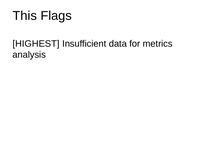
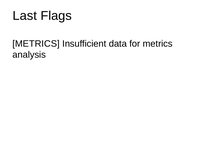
This: This -> Last
HIGHEST at (36, 44): HIGHEST -> METRICS
